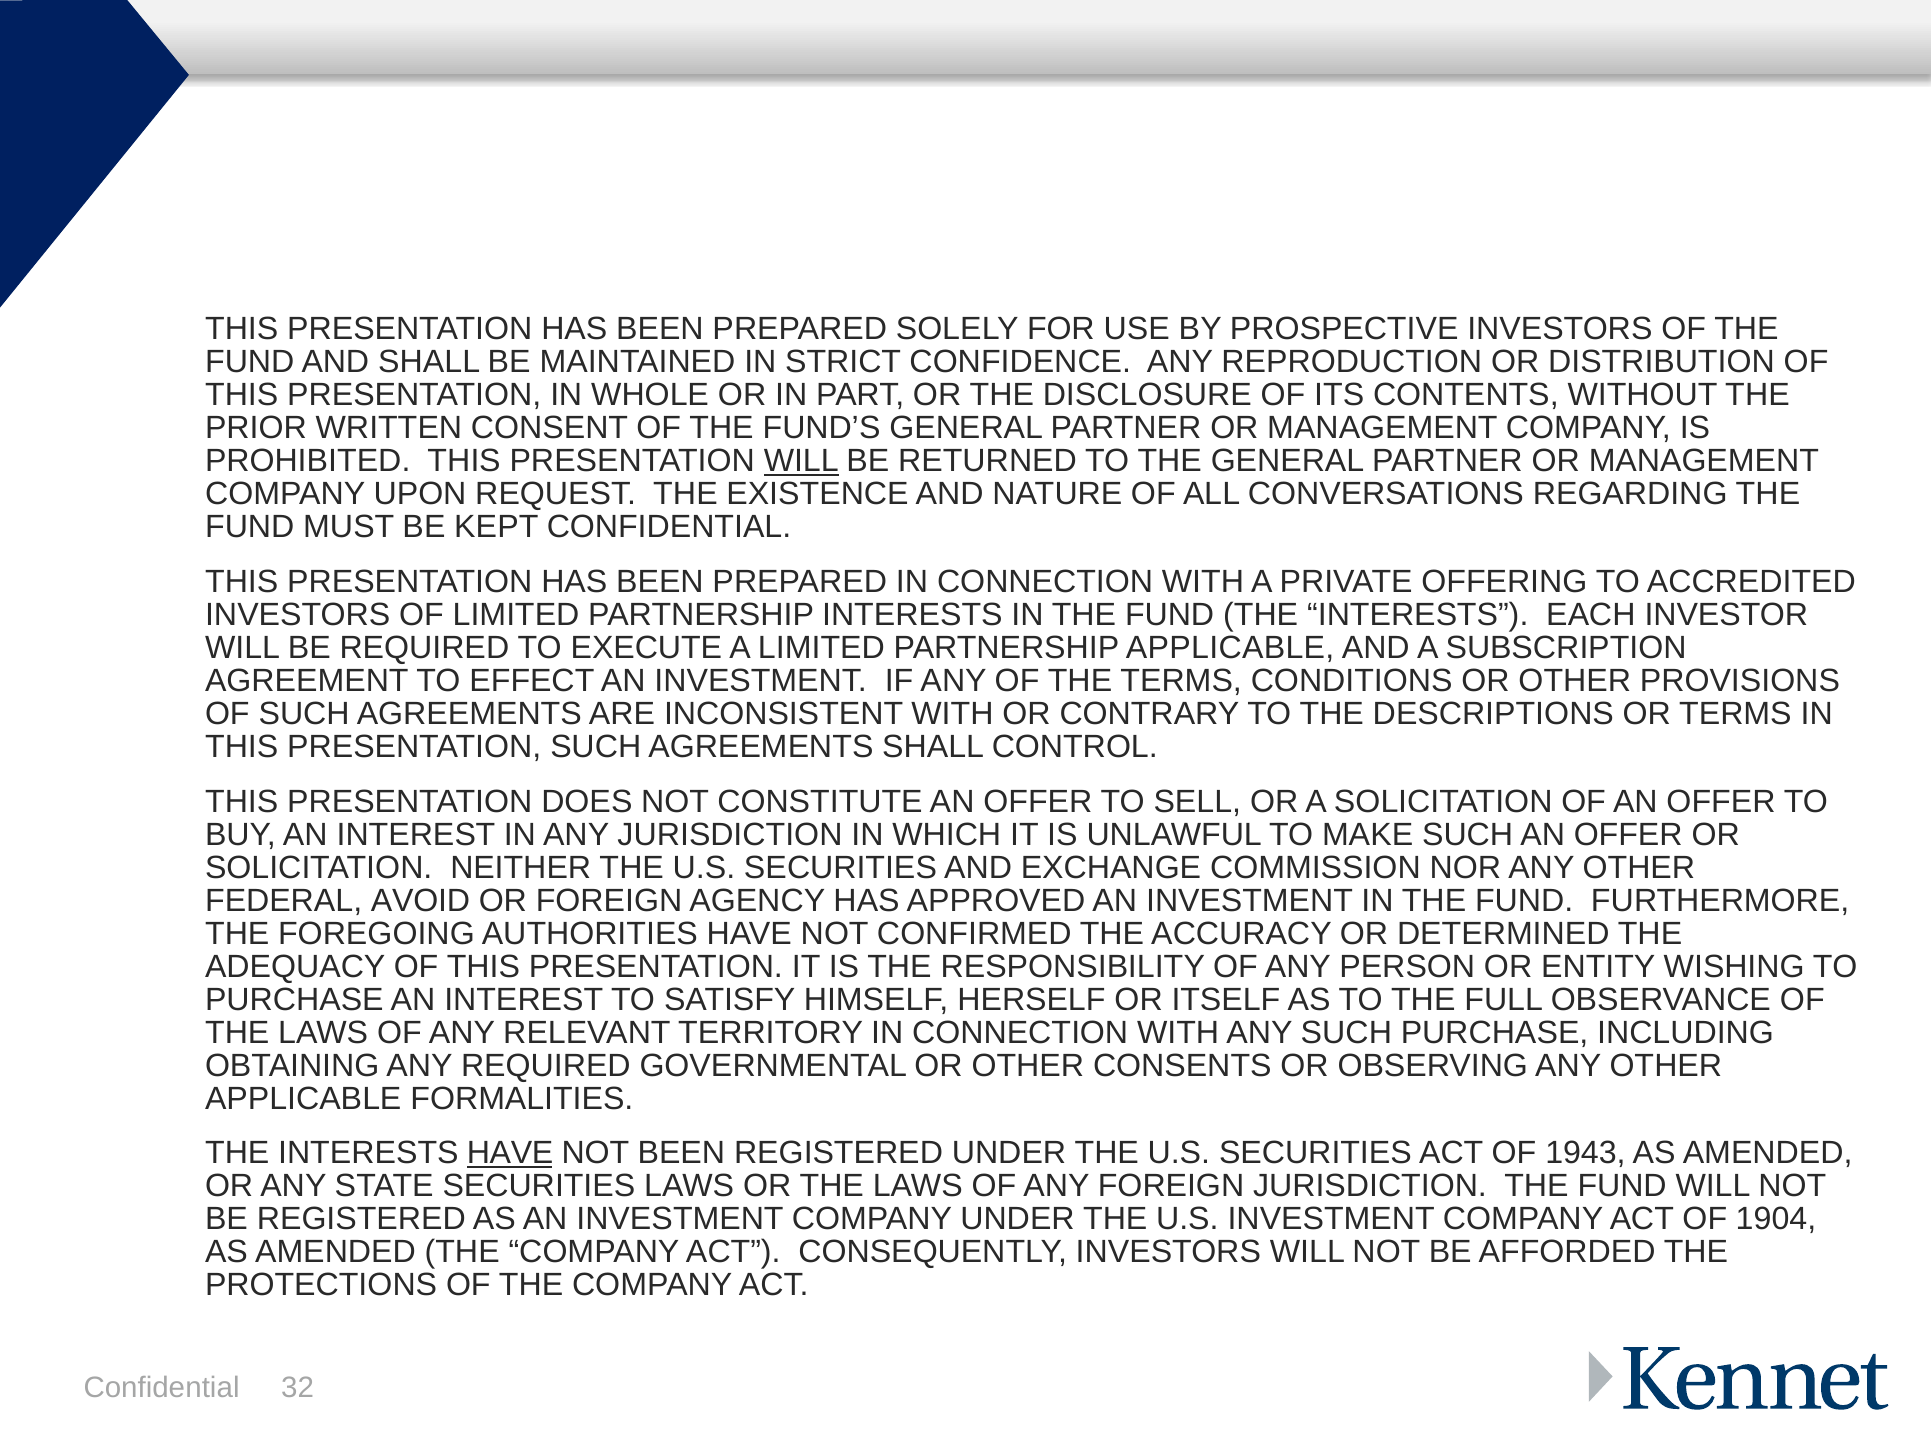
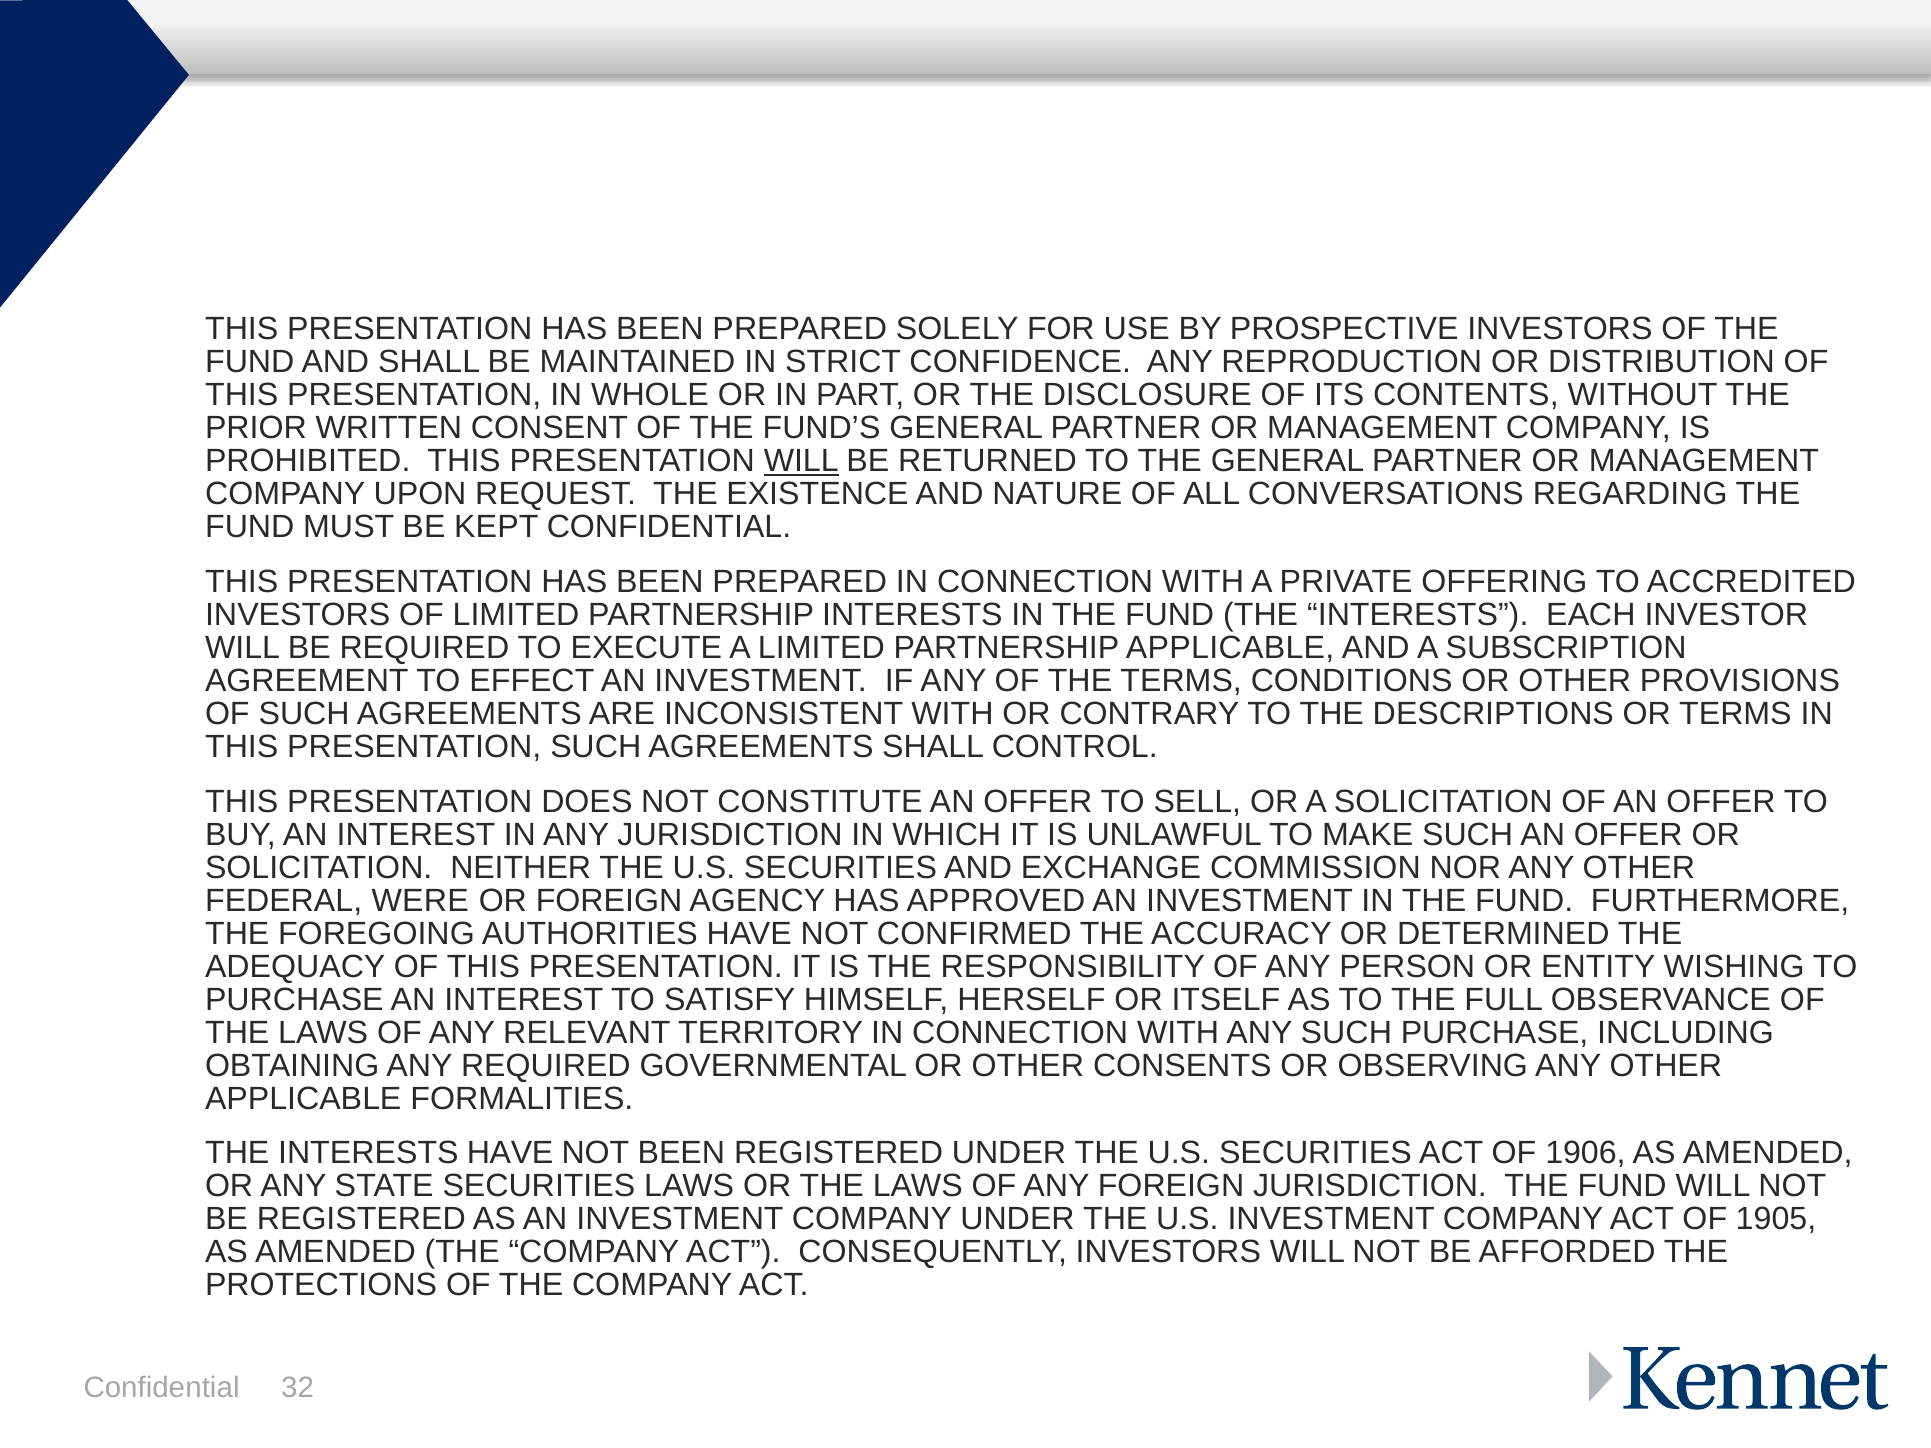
AVOID: AVOID -> WERE
HAVE at (510, 1153) underline: present -> none
1943: 1943 -> 1906
1904: 1904 -> 1905
